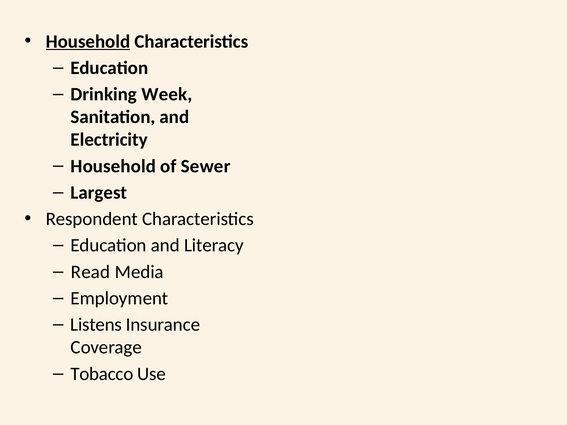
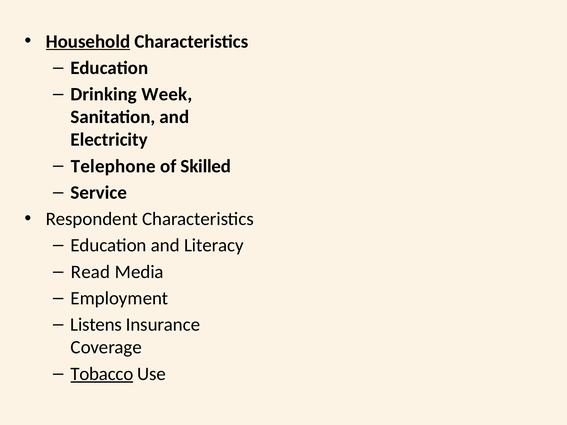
Household at (113, 166): Household -> Telephone
Sewer: Sewer -> Skilled
Largest: Largest -> Service
Tobacco underline: none -> present
